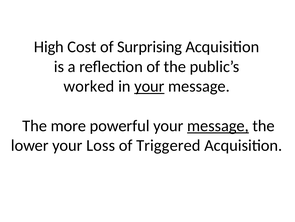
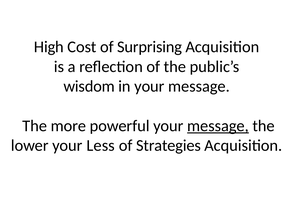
worked: worked -> wisdom
your at (149, 86) underline: present -> none
Loss: Loss -> Less
Triggered: Triggered -> Strategies
